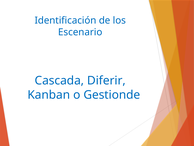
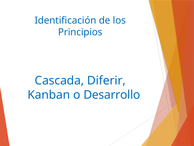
Escenario: Escenario -> Principios
Gestionde: Gestionde -> Desarrollo
